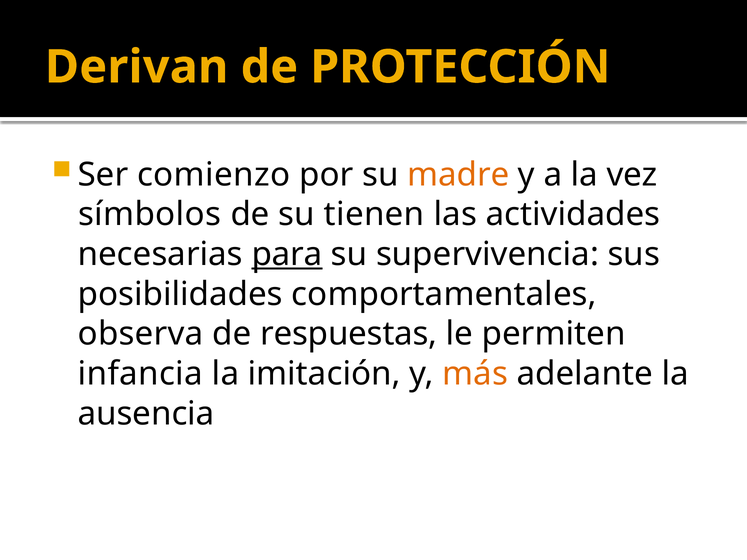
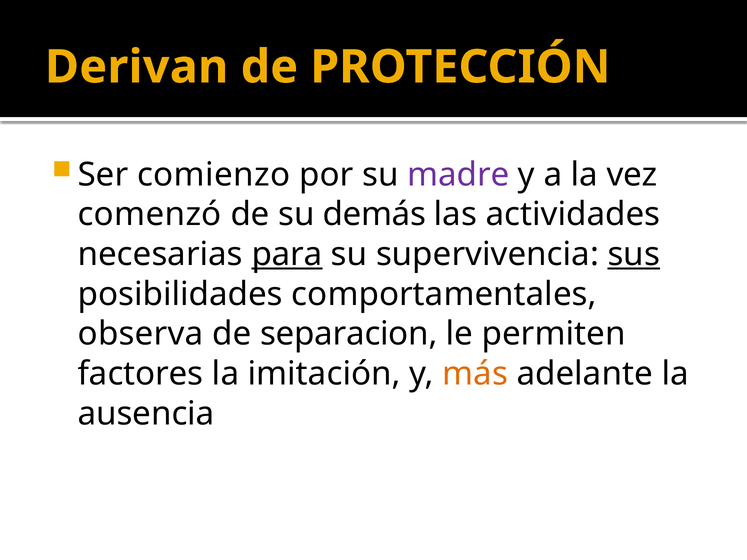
madre colour: orange -> purple
símbolos: símbolos -> comenzó
tienen: tienen -> demás
sus underline: none -> present
respuestas: respuestas -> separacion
infancia: infancia -> factores
